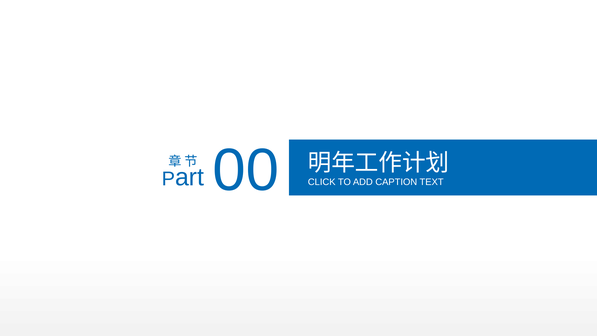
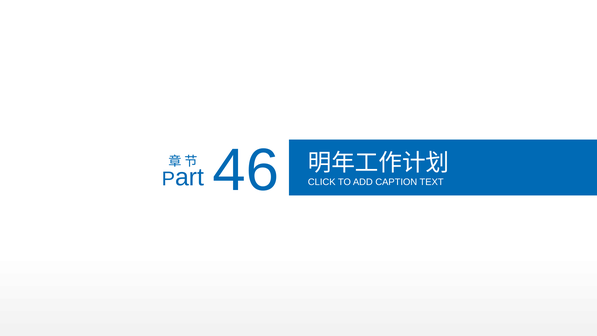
00: 00 -> 46
